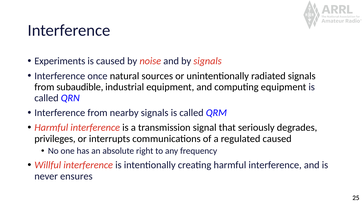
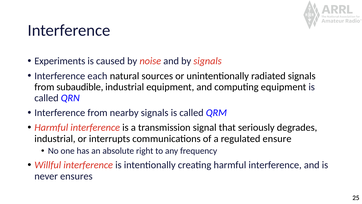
once: once -> each
privileges at (55, 138): privileges -> industrial
regulated caused: caused -> ensure
